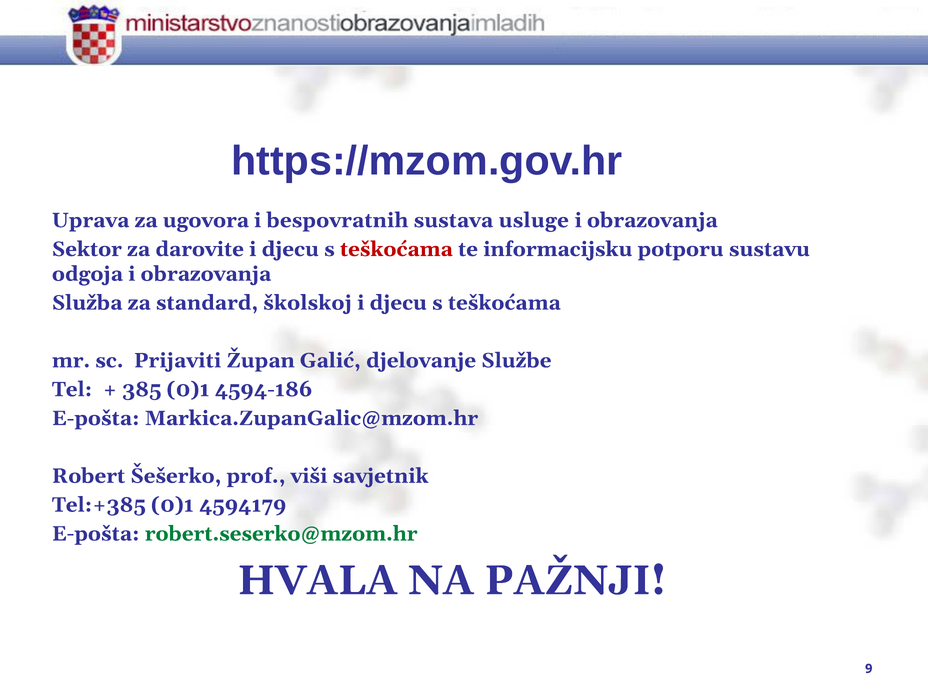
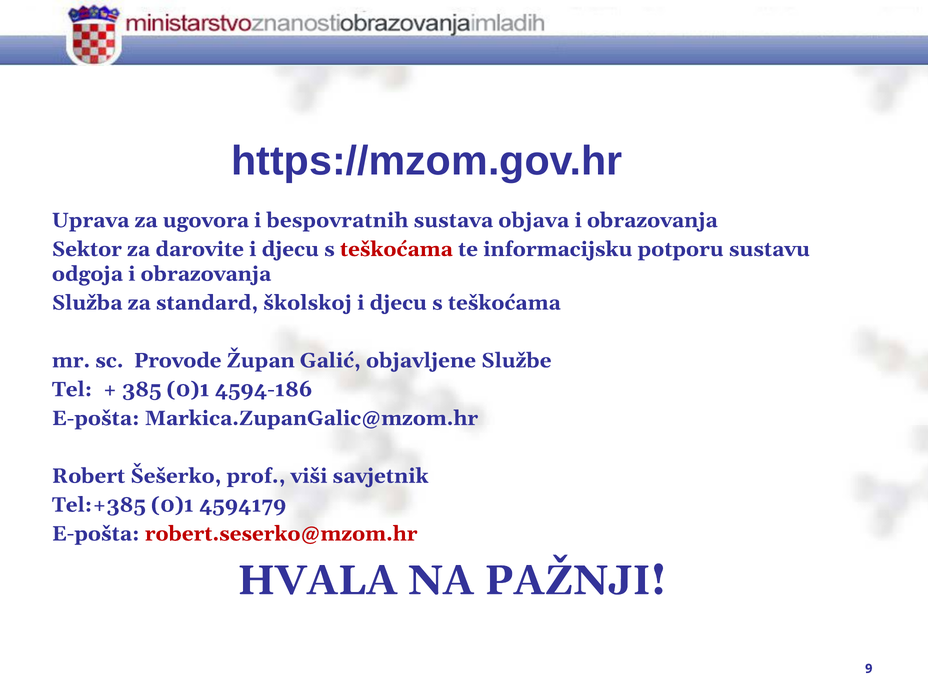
usluge: usluge -> objava
Prijaviti: Prijaviti -> Provode
djelovanje: djelovanje -> objavljene
robert.seserko@mzom.hr colour: green -> red
